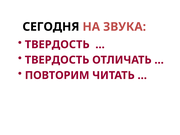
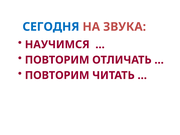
СЕГОДНЯ colour: black -> blue
ТВЕРДОСТЬ at (57, 45): ТВЕРДОСТЬ -> НАУЧИМСЯ
ТВЕРДОСТЬ at (57, 60): ТВЕРДОСТЬ -> ПОВТОРИМ
